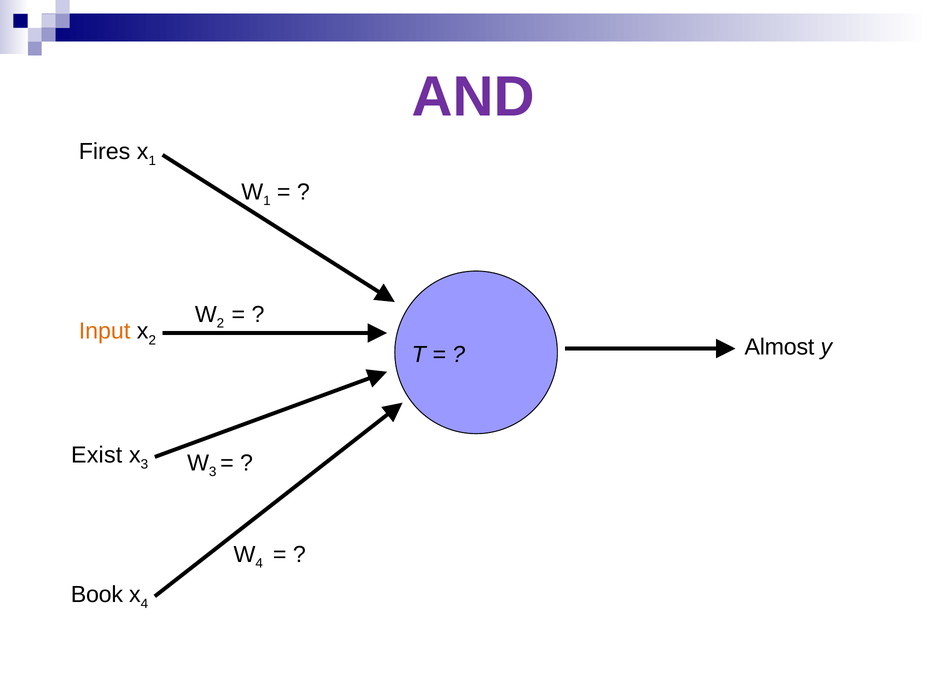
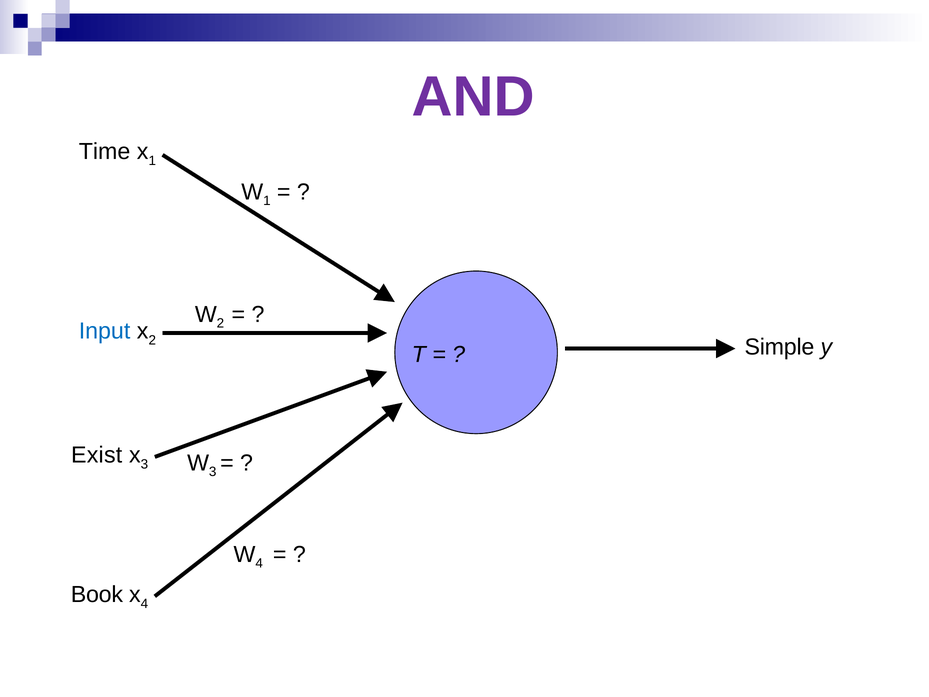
Fires: Fires -> Time
Input colour: orange -> blue
Almost: Almost -> Simple
